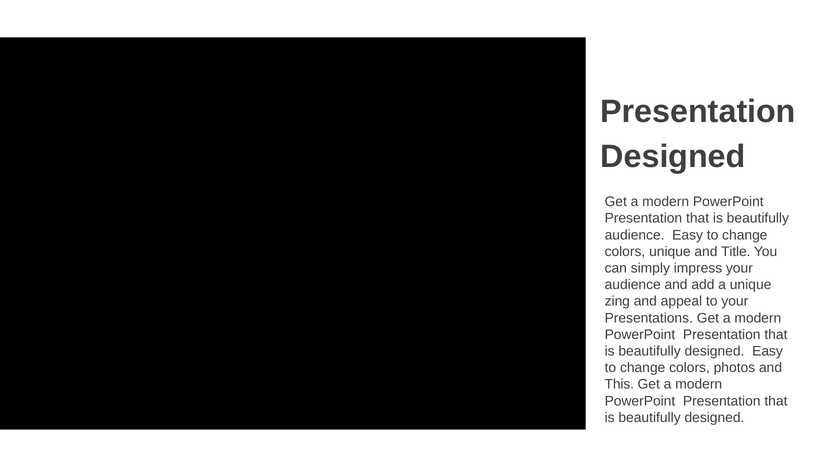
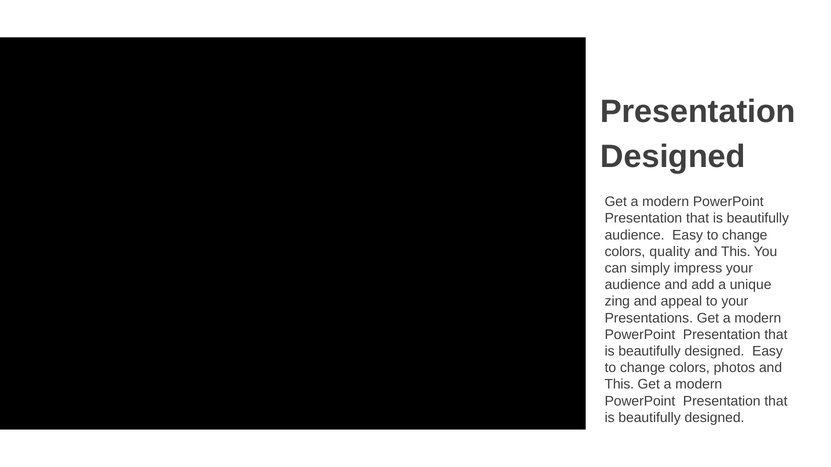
colors unique: unique -> quality
Title at (736, 252): Title -> This
